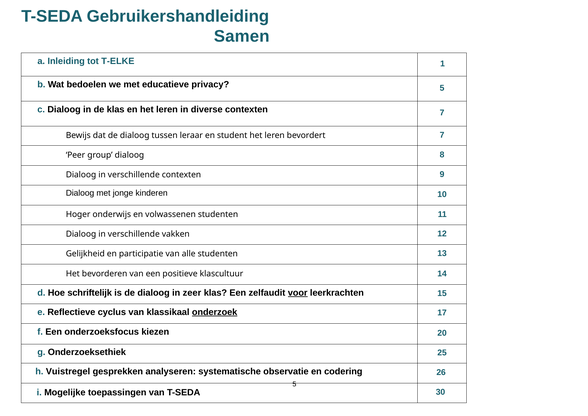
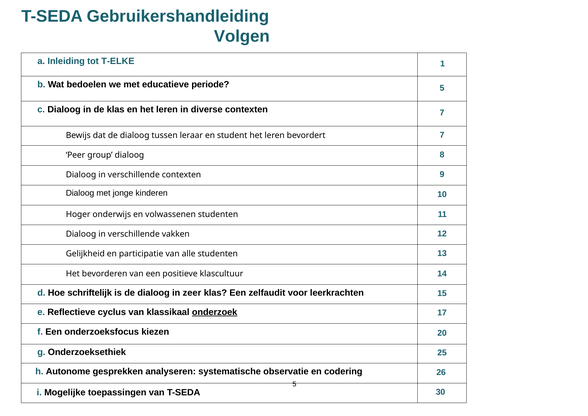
Samen: Samen -> Volgen
privacy: privacy -> periode
voor underline: present -> none
Vuistregel: Vuistregel -> Autonome
